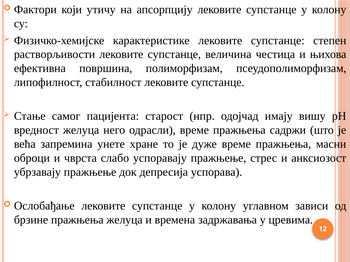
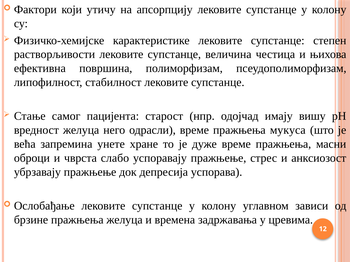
садржи: садржи -> мукуса
